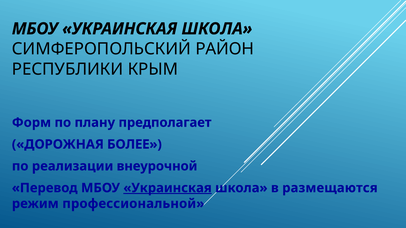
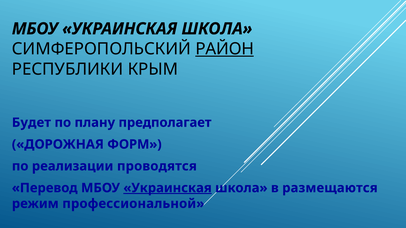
РАЙОН underline: none -> present
Форм: Форм -> Будет
БОЛЕЕ: БОЛЕЕ -> ФОРМ
внеурочной: внеурочной -> проводятся
